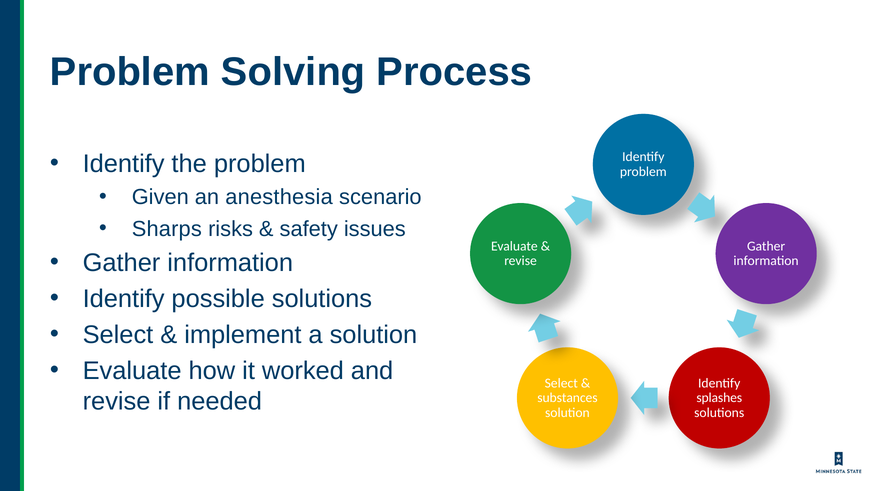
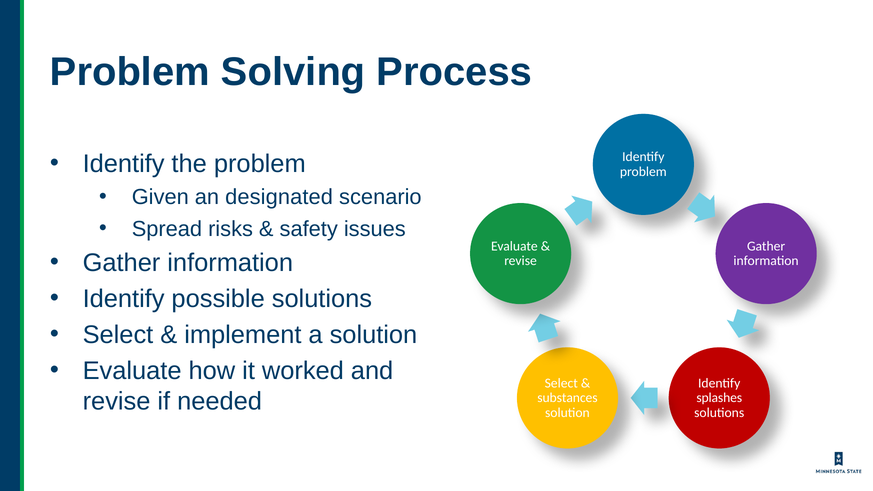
anesthesia: anesthesia -> designated
Sharps: Sharps -> Spread
